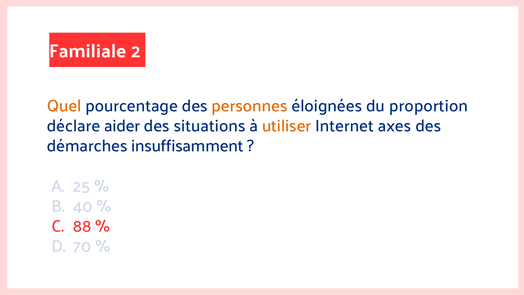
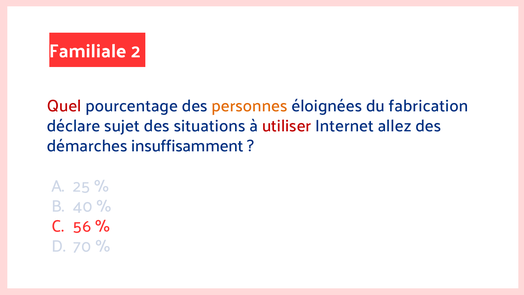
Quel colour: orange -> red
proportion: proportion -> fabrication
aider: aider -> sujet
utiliser colour: orange -> red
axes: axes -> allez
88: 88 -> 56
